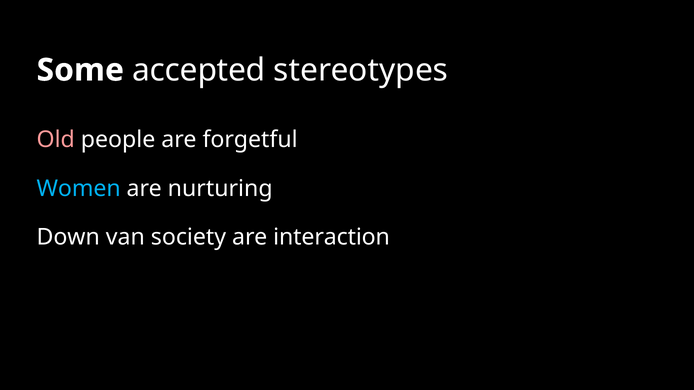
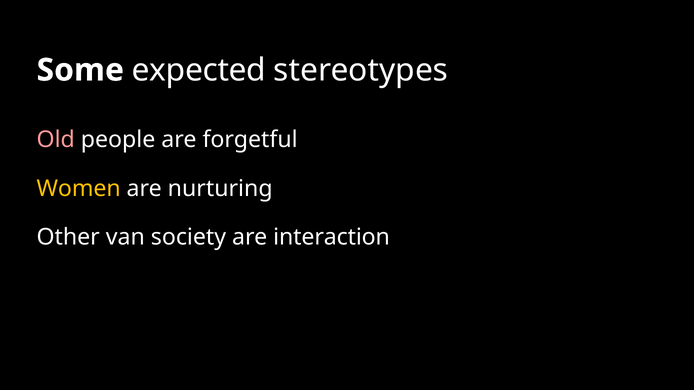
accepted: accepted -> expected
Women colour: light blue -> yellow
Down: Down -> Other
